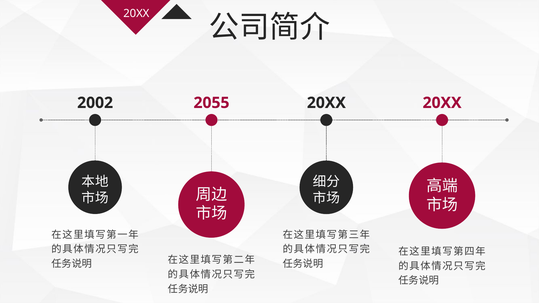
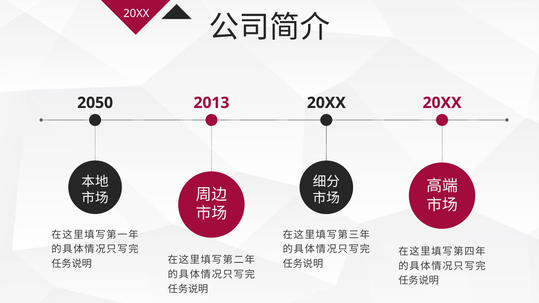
2002: 2002 -> 2050
2055: 2055 -> 2013
